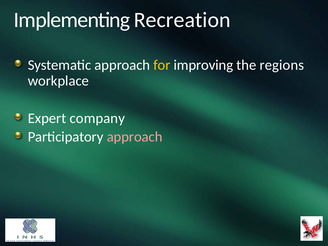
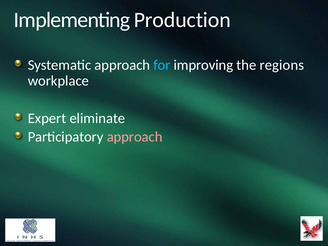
Recreation: Recreation -> Production
for colour: yellow -> light blue
company: company -> eliminate
